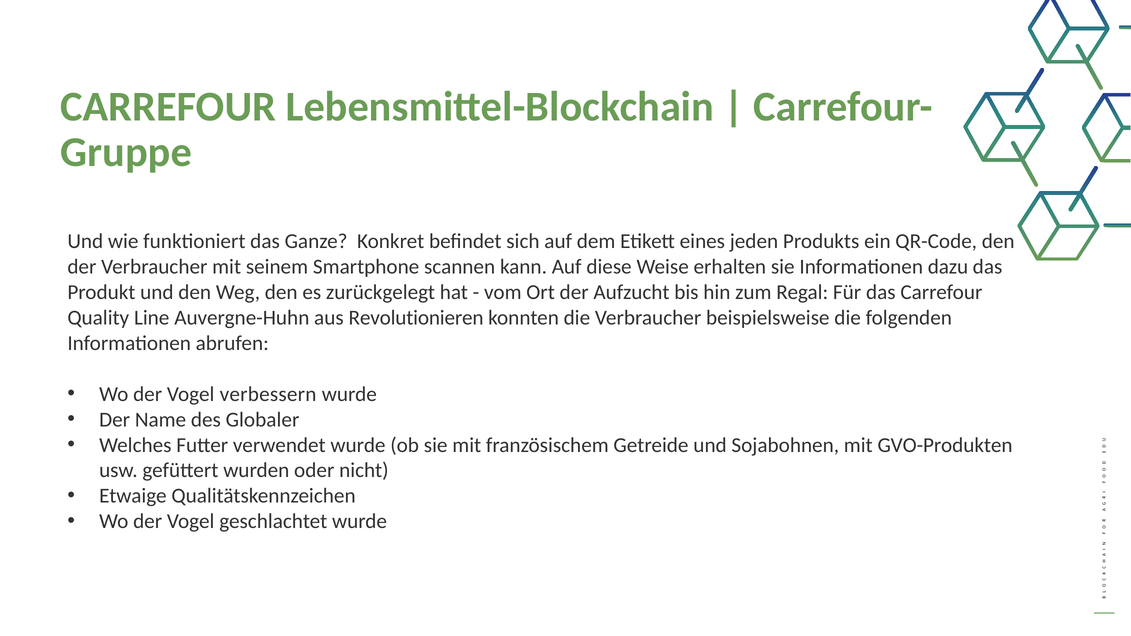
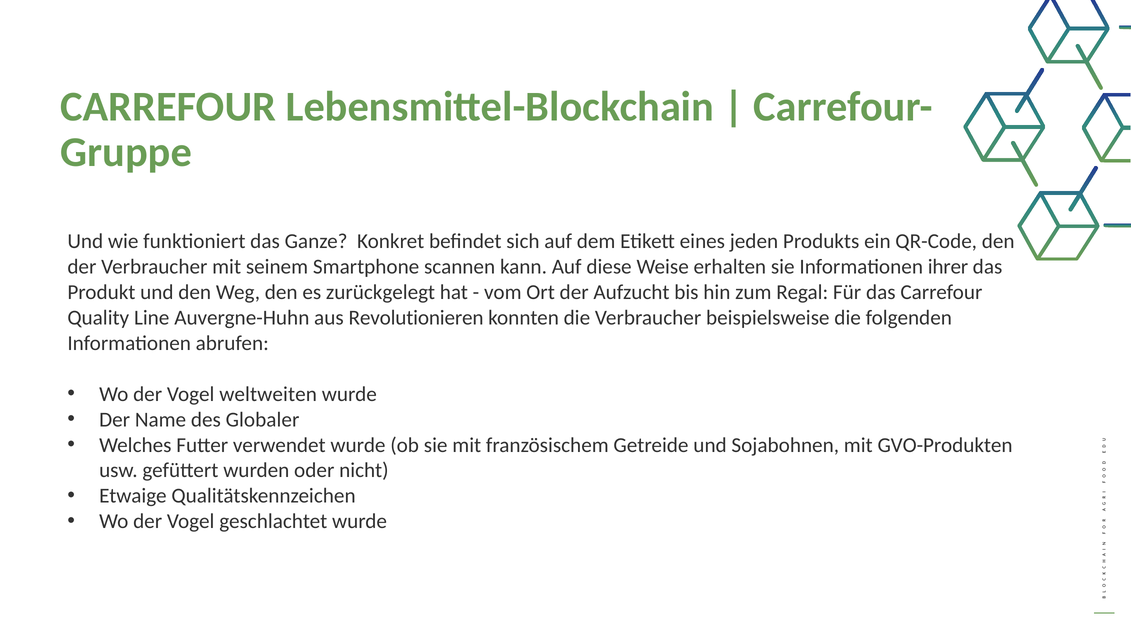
dazu: dazu -> ihrer
verbessern: verbessern -> weltweiten
